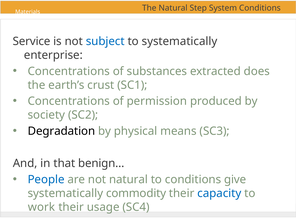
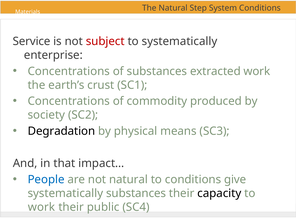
subject colour: blue -> red
extracted does: does -> work
permission: permission -> commodity
benign…: benign… -> impact…
systematically commodity: commodity -> substances
capacity colour: blue -> black
usage: usage -> public
